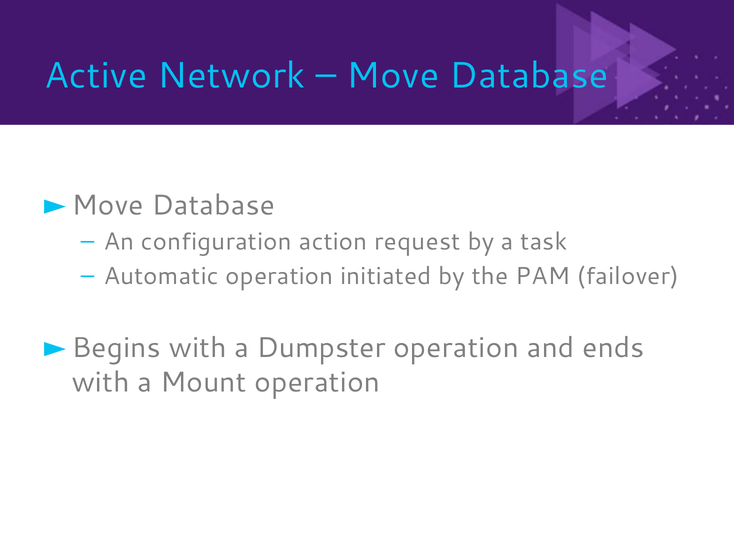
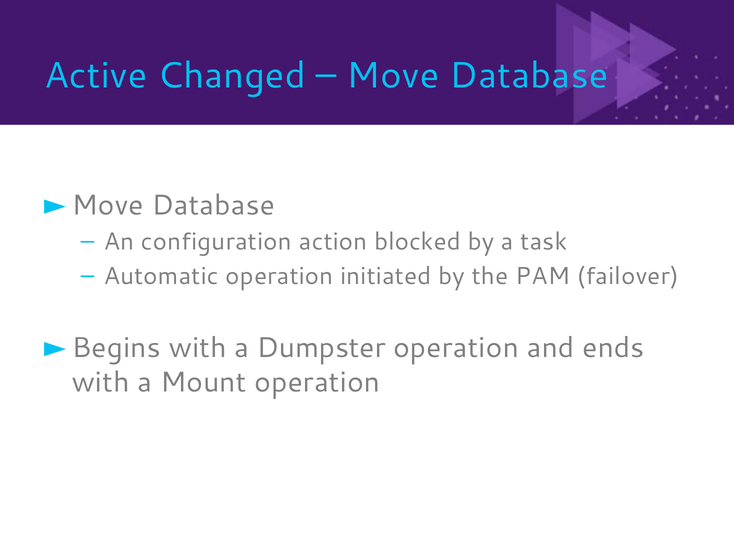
Network: Network -> Changed
request: request -> blocked
